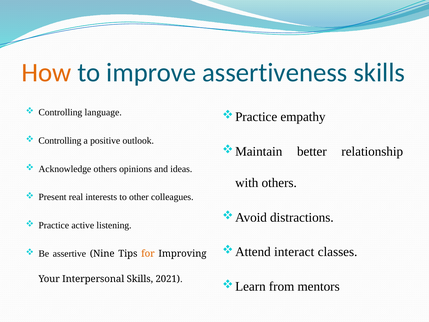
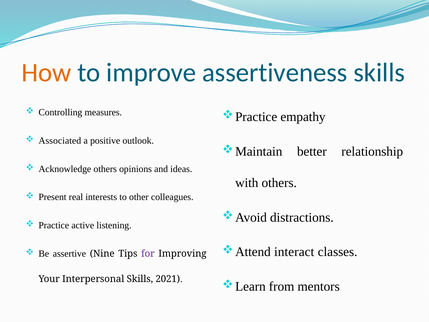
language: language -> measures
Controlling at (60, 141): Controlling -> Associated
for colour: orange -> purple
